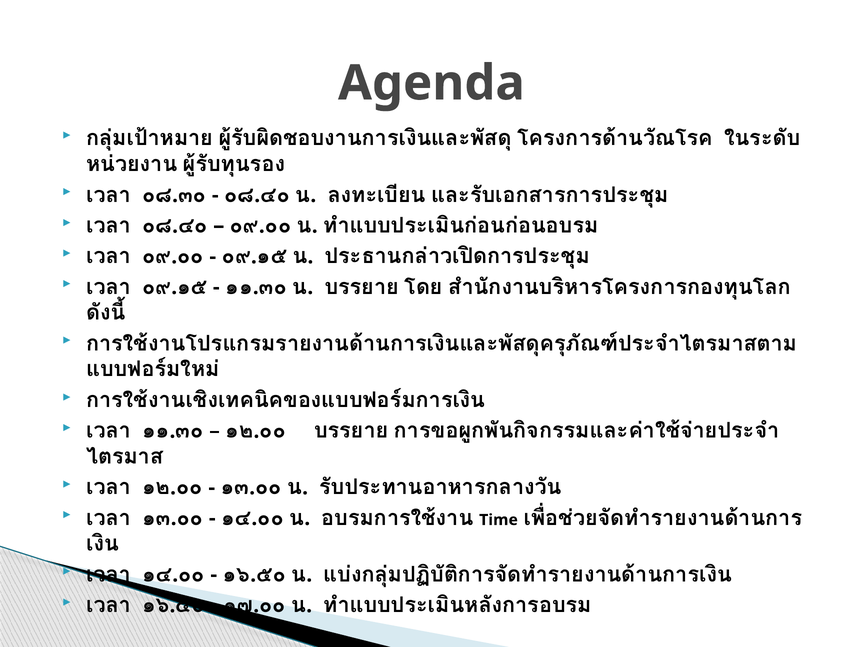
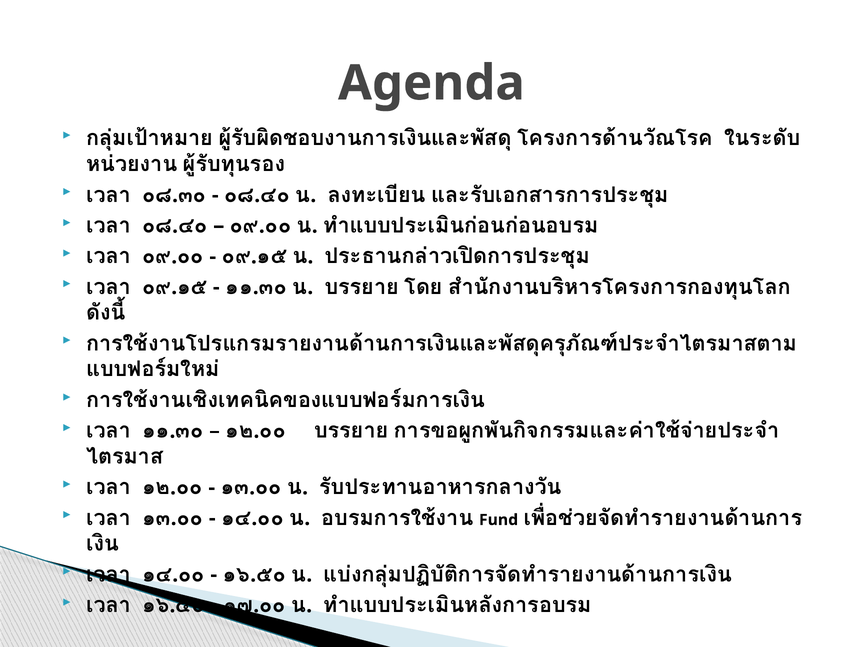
Time: Time -> Fund
